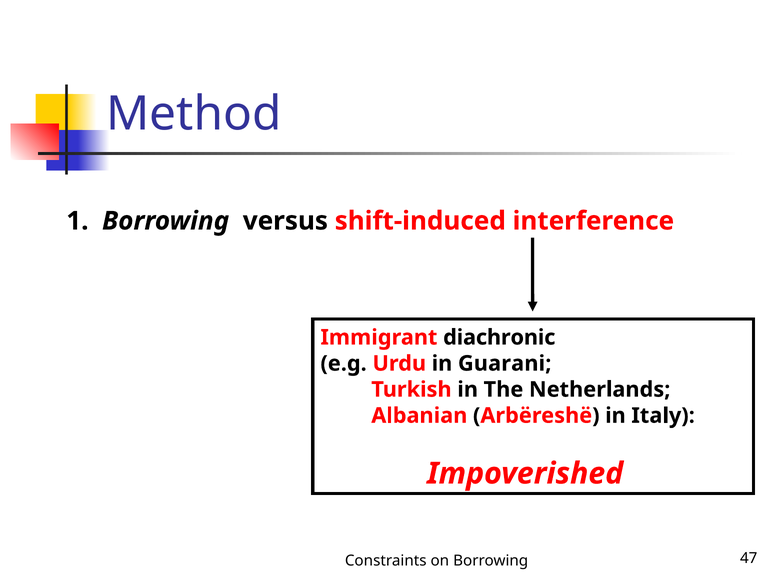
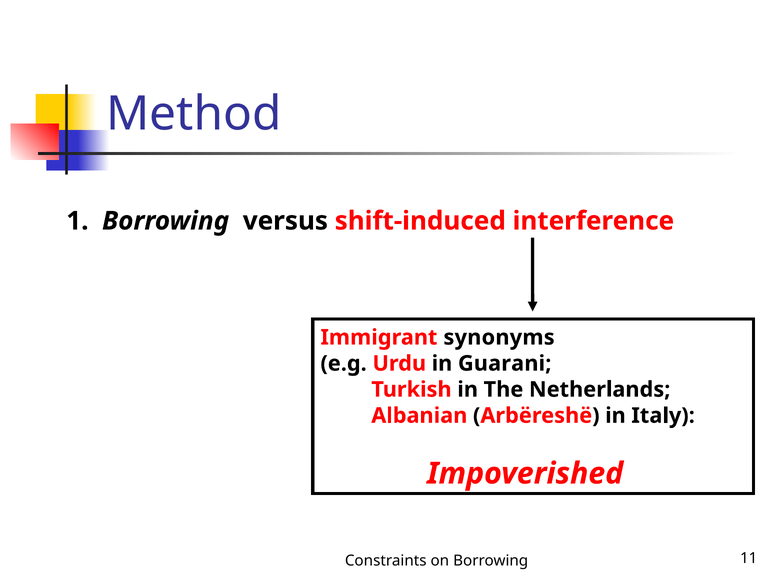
diachronic: diachronic -> synonyms
47: 47 -> 11
